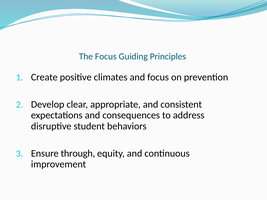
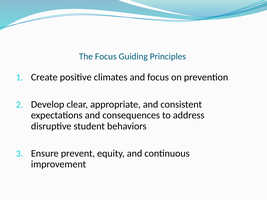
through: through -> prevent
